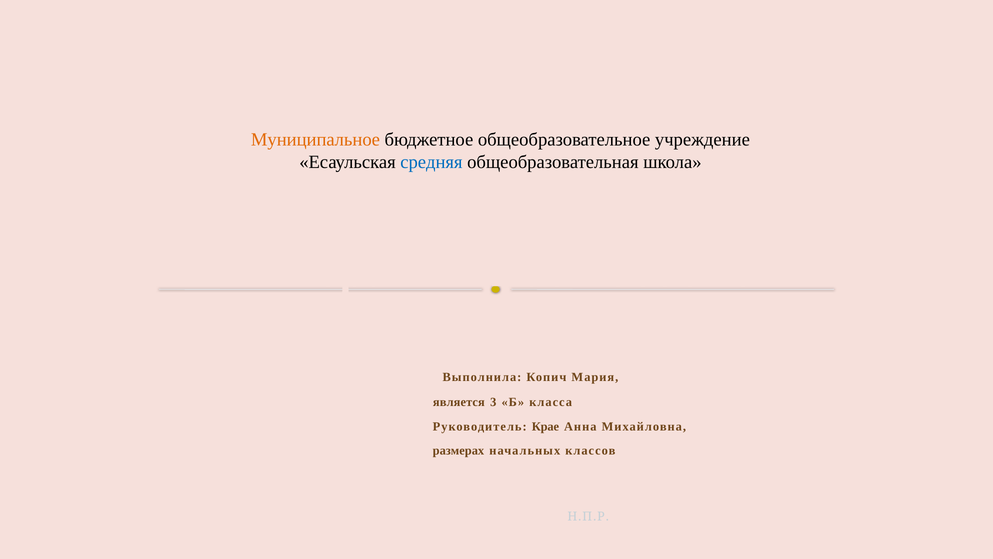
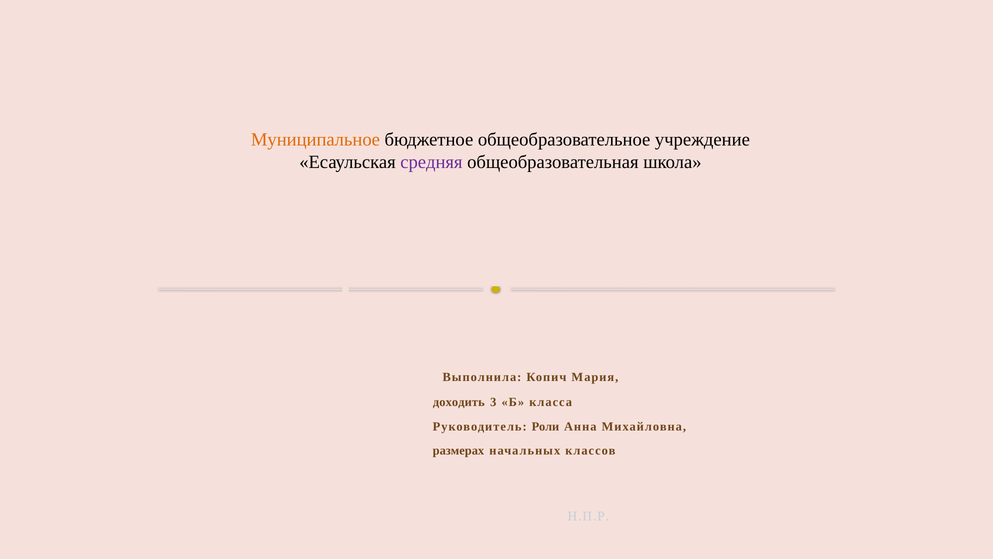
средняя colour: blue -> purple
является: является -> доходить
Крае: Крае -> Роли
